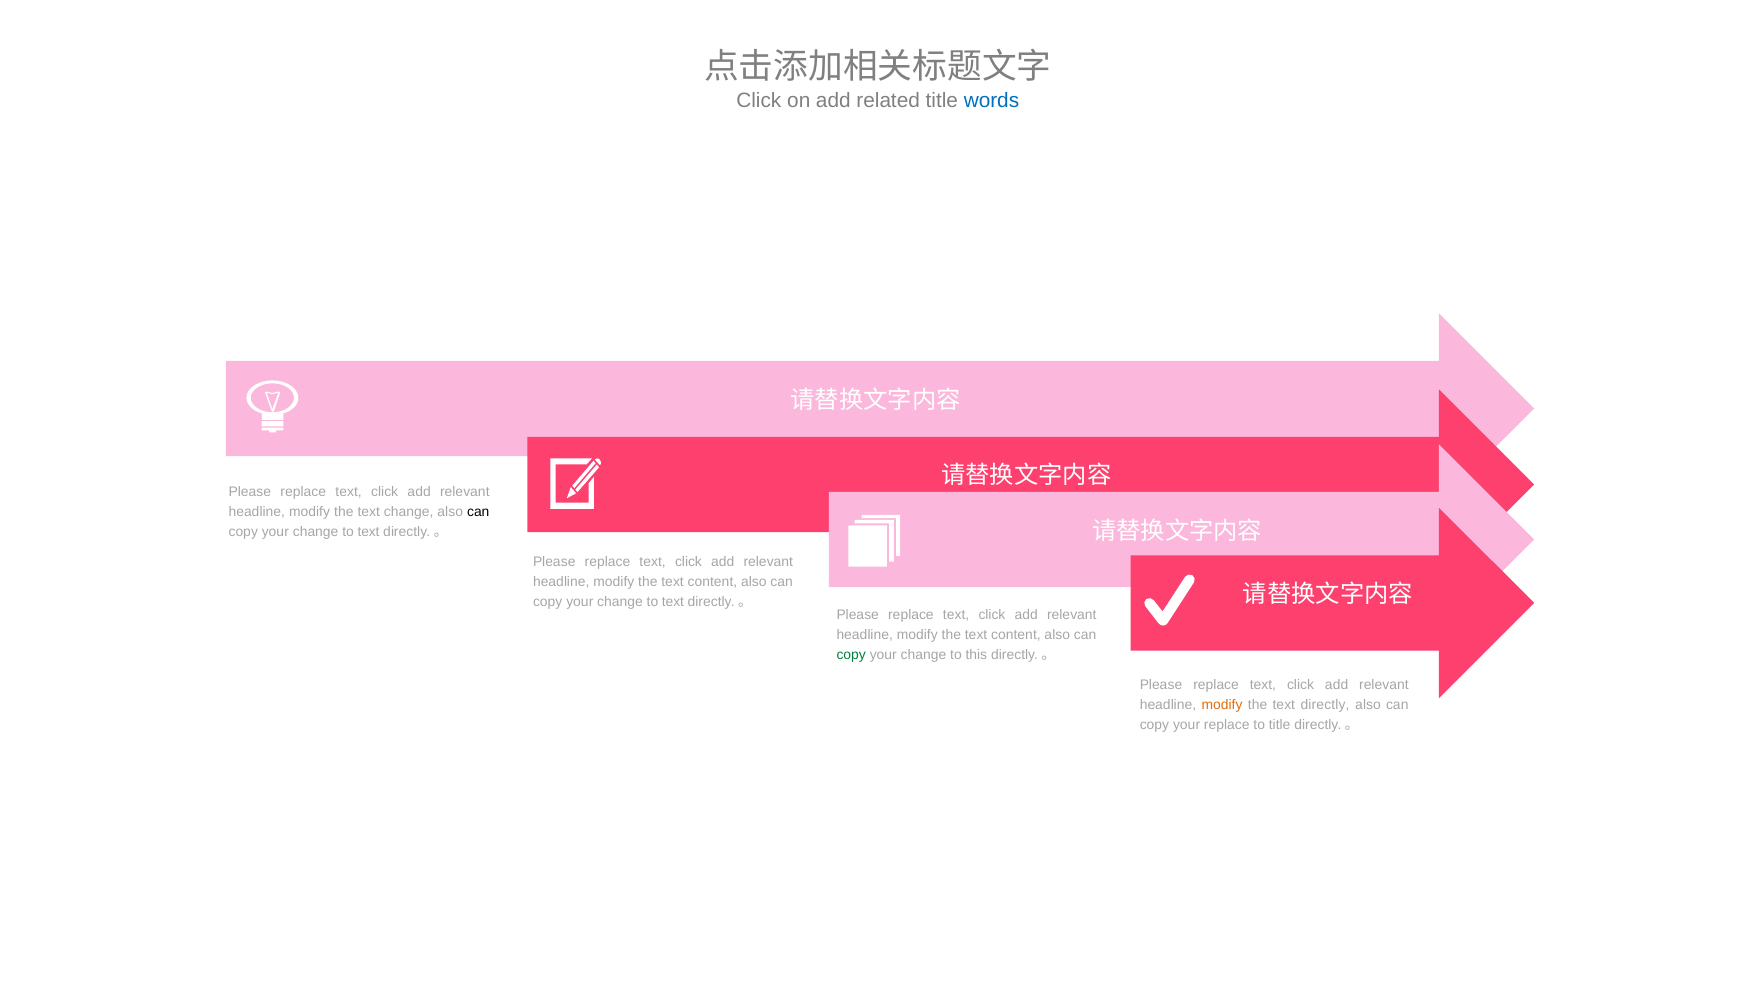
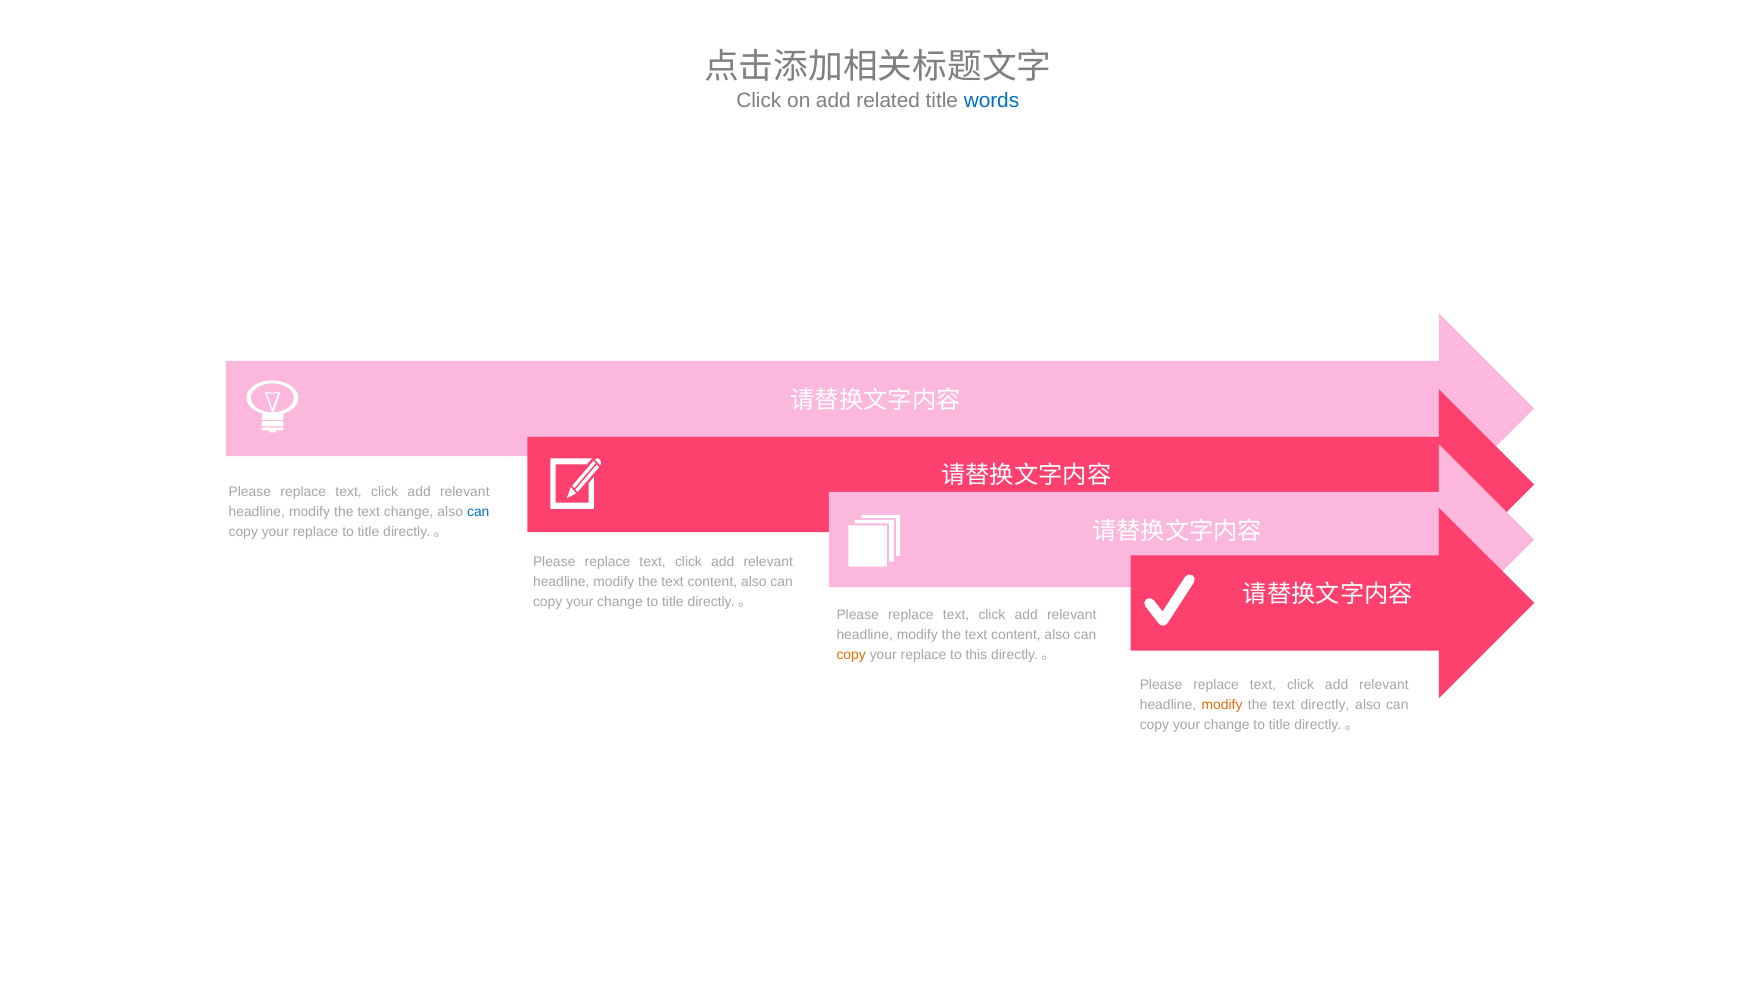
can at (478, 512) colour: black -> blue
change at (316, 532): change -> replace
text at (369, 532): text -> title
text at (673, 602): text -> title
copy at (851, 655) colour: green -> orange
change at (924, 655): change -> replace
replace at (1227, 725): replace -> change
